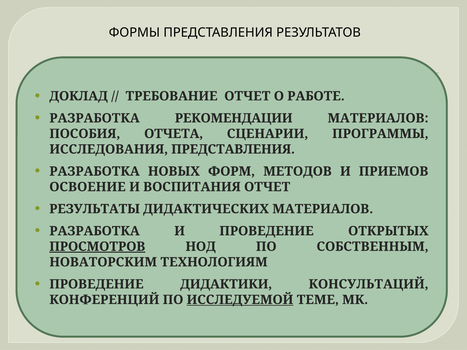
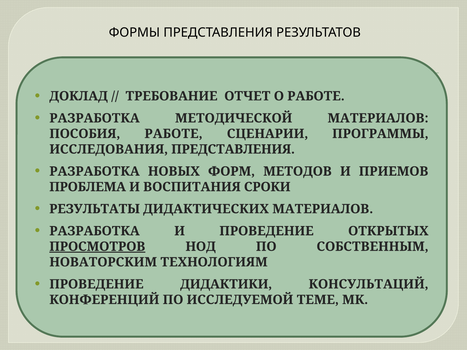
РЕКОМЕНДАЦИИ: РЕКОМЕНДАЦИИ -> МЕТОДИЧЕСКОЙ
ПОСОБИЯ ОТЧЕТА: ОТЧЕТА -> РАБОТЕ
ОСВОЕНИЕ: ОСВОЕНИЕ -> ПРОБЛЕМА
ВОСПИТАНИЯ ОТЧЕТ: ОТЧЕТ -> СРОКИ
ИССЛЕДУЕМОЙ underline: present -> none
